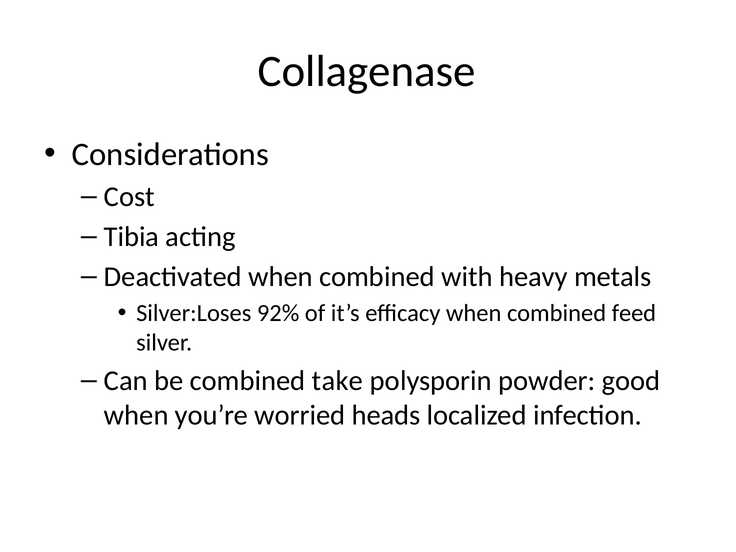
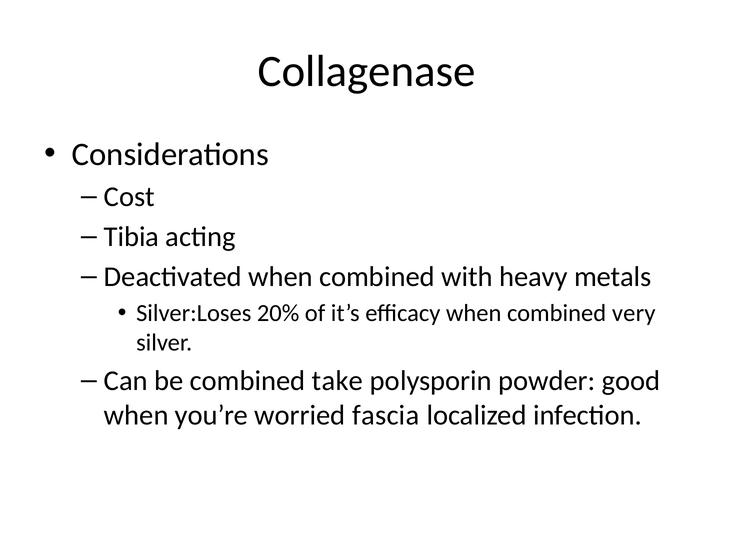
92%: 92% -> 20%
feed: feed -> very
heads: heads -> fascia
